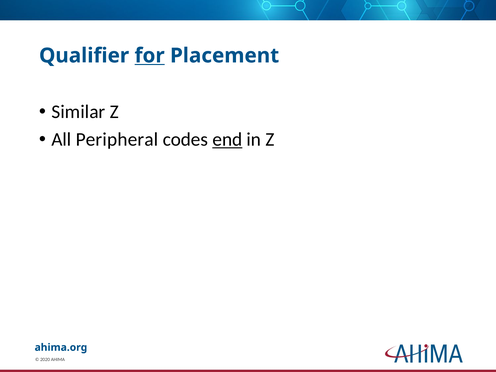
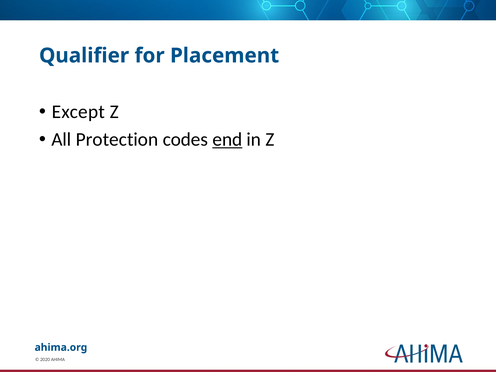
for underline: present -> none
Similar: Similar -> Except
Peripheral: Peripheral -> Protection
